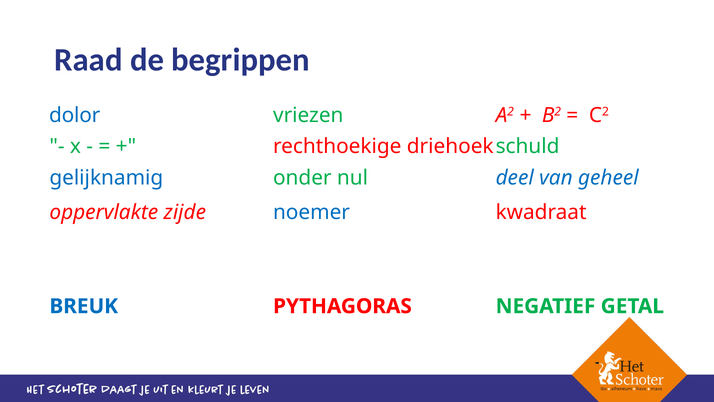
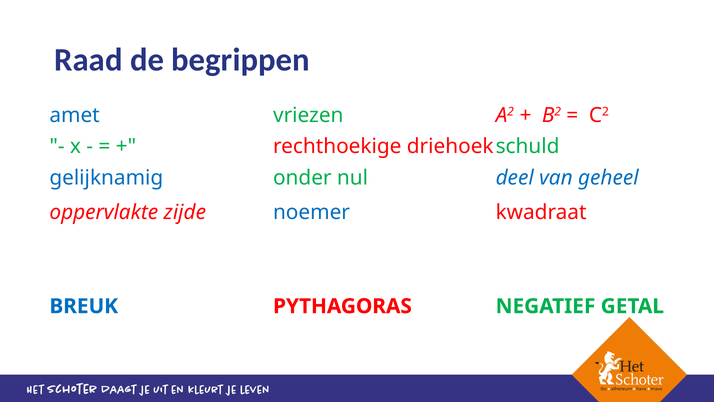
dolor: dolor -> amet
